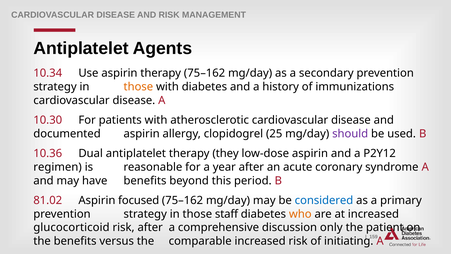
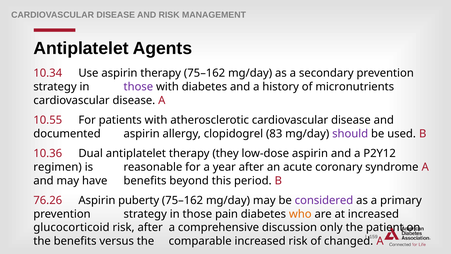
those at (138, 87) colour: orange -> purple
immunizations: immunizations -> micronutrients
10.30: 10.30 -> 10.55
25: 25 -> 83
81.02: 81.02 -> 76.26
focused: focused -> puberty
considered colour: blue -> purple
staff: staff -> pain
initiating: initiating -> changed
